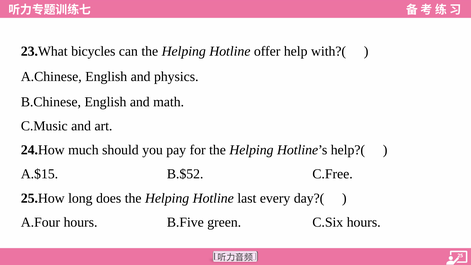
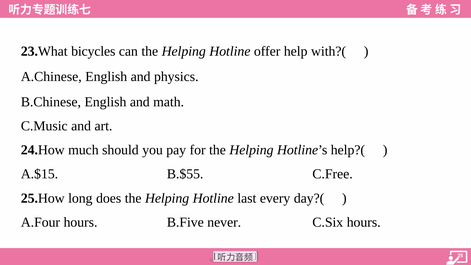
B.$52: B.$52 -> B.$55
green: green -> never
